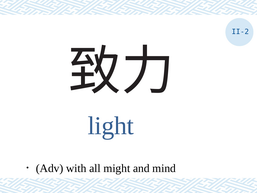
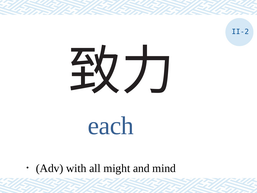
light: light -> each
